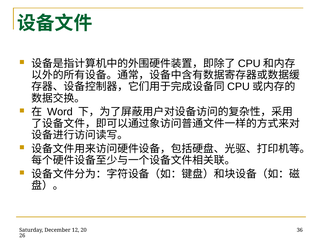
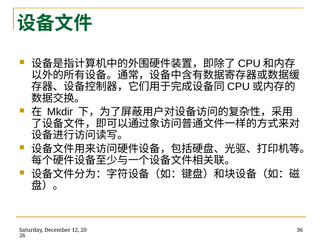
Word: Word -> Mkdir
